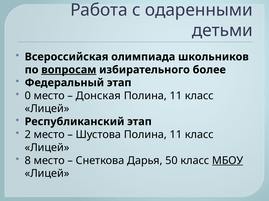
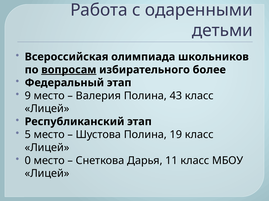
0: 0 -> 9
Донская: Донская -> Валерия
11 at (176, 96): 11 -> 43
2: 2 -> 5
Шустова Полина 11: 11 -> 19
8: 8 -> 0
50: 50 -> 11
МБОУ underline: present -> none
